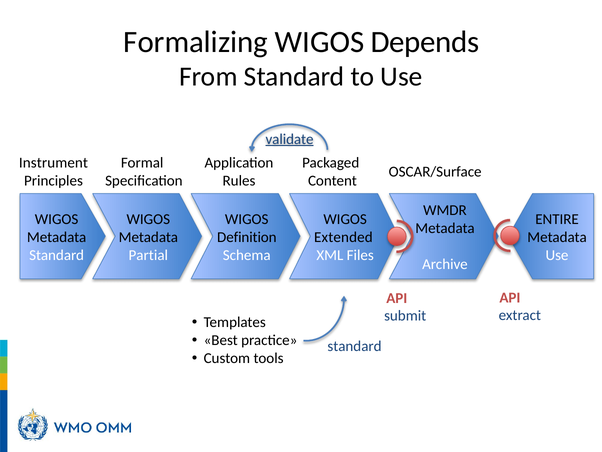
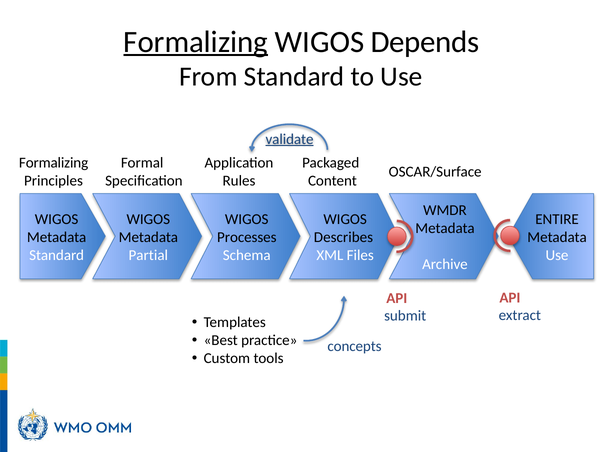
Formalizing at (196, 42) underline: none -> present
Instrument at (53, 163): Instrument -> Formalizing
Definition: Definition -> Processes
Extended: Extended -> Describes
standard at (354, 346): standard -> concepts
